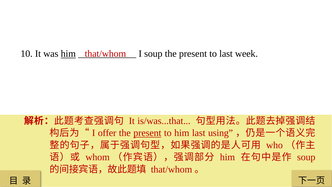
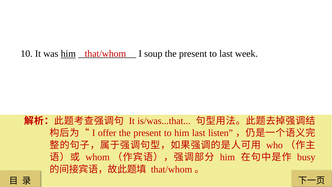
present at (147, 133) underline: present -> none
using: using -> listen
soup at (306, 157): soup -> busy
